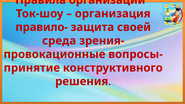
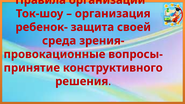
правило-: правило- -> ребенок-
